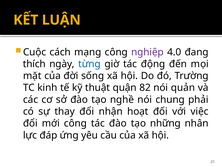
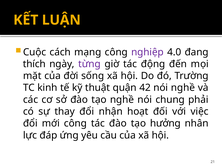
từng colour: blue -> purple
82: 82 -> 42
nói quản: quản -> nghề
những: những -> hưởng
